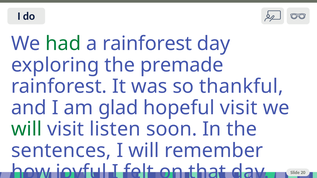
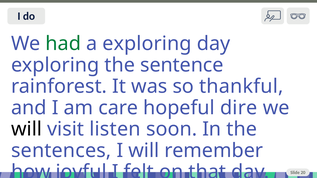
a rainforest: rainforest -> exploring
premade: premade -> sentence
glad: glad -> care
hopeful visit: visit -> dire
will at (27, 129) colour: green -> black
